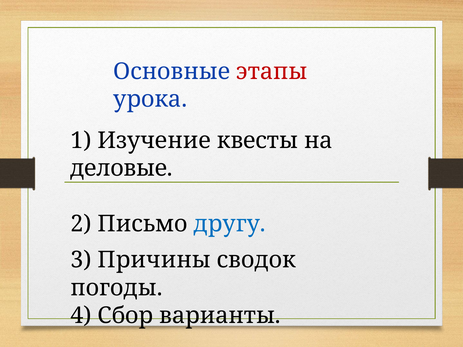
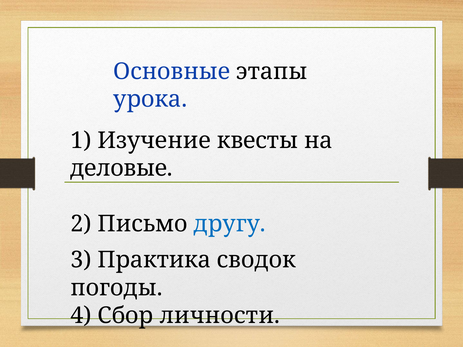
этапы colour: red -> black
Причины: Причины -> Практика
варианты: варианты -> личности
